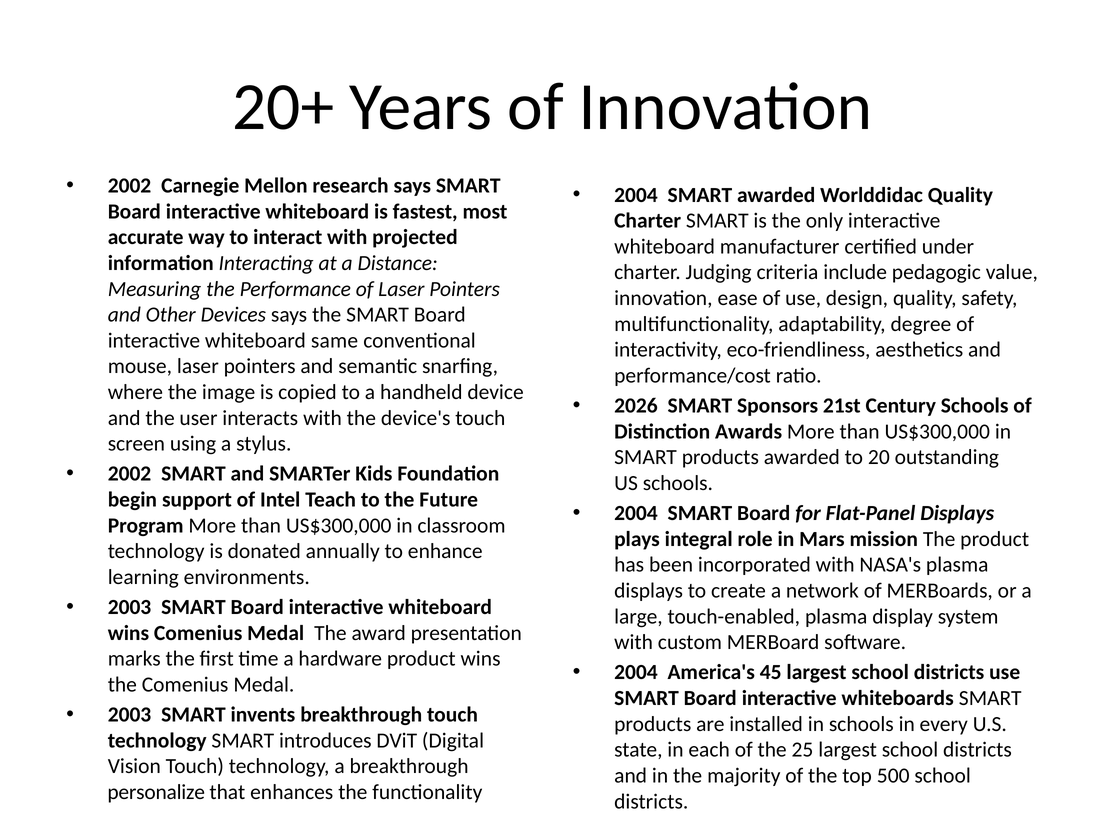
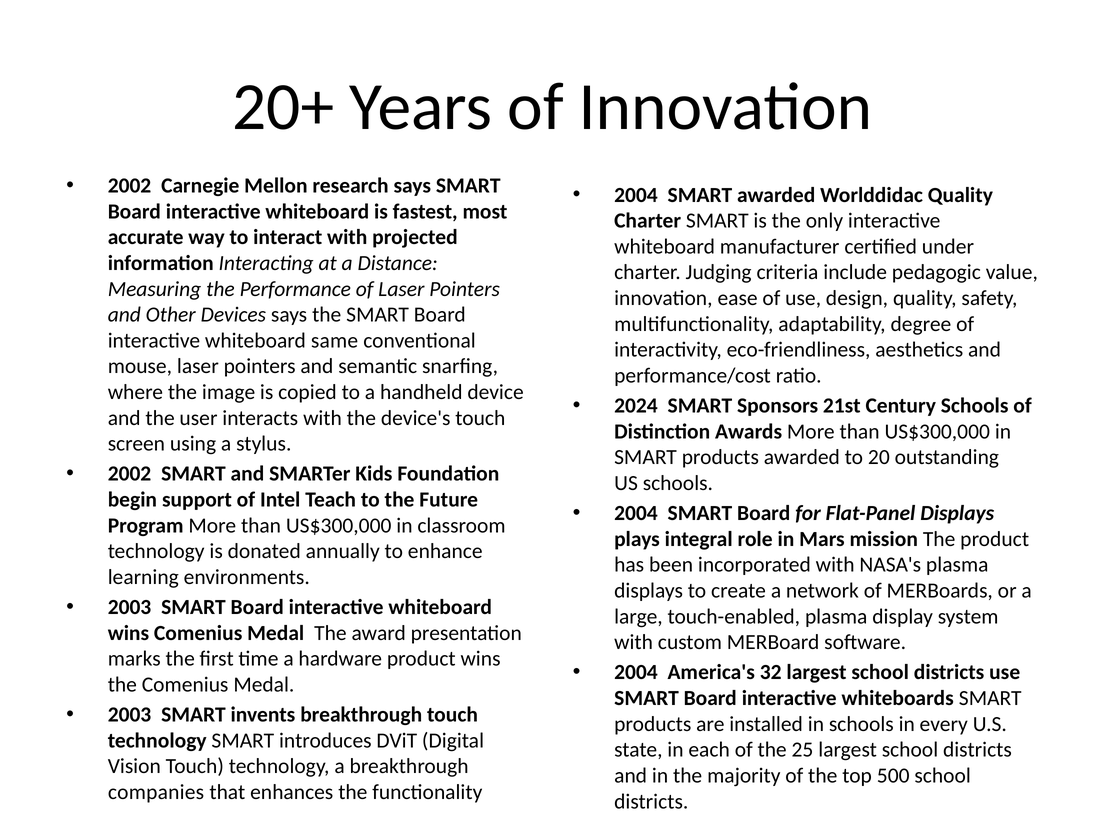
2026: 2026 -> 2024
45: 45 -> 32
personalize: personalize -> companies
